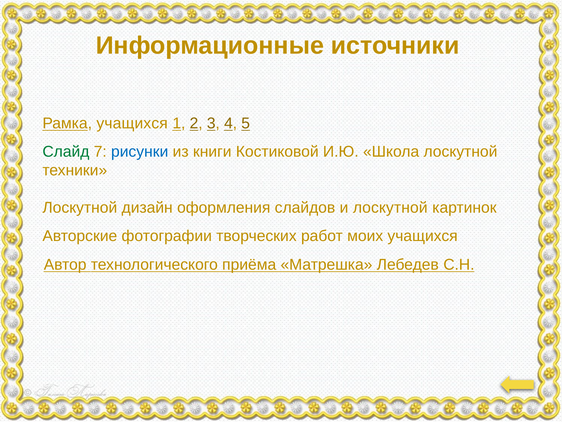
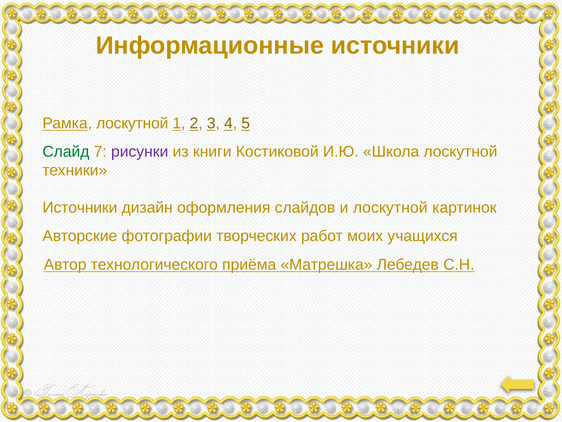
Рамка учащихся: учащихся -> лоскутной
рисунки colour: blue -> purple
Лоскутной at (80, 208): Лоскутной -> Источники
